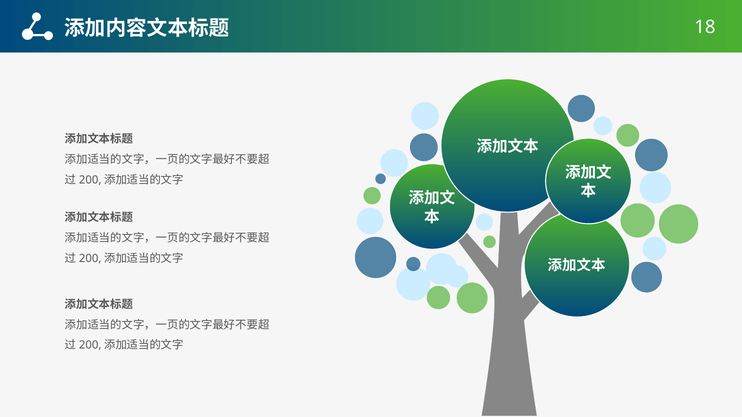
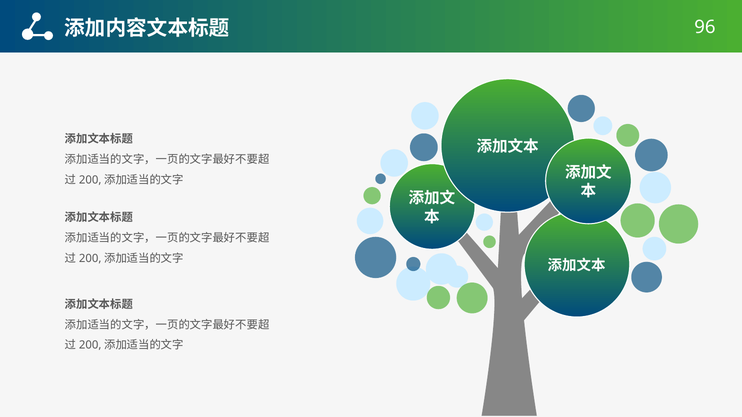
18: 18 -> 96
